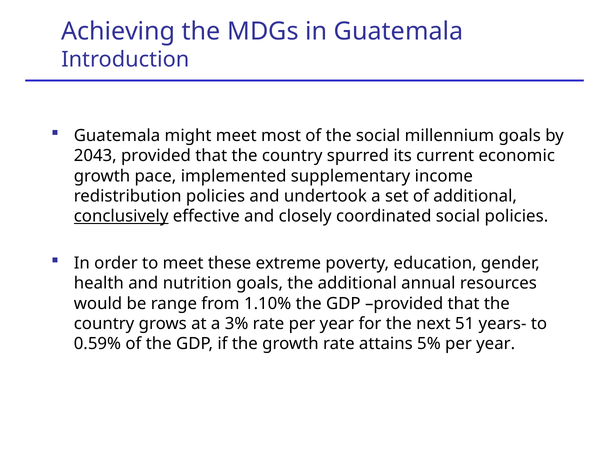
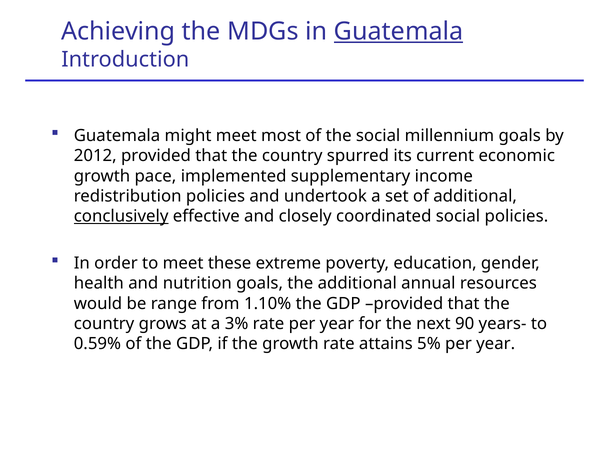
Guatemala at (399, 31) underline: none -> present
2043: 2043 -> 2012
51: 51 -> 90
